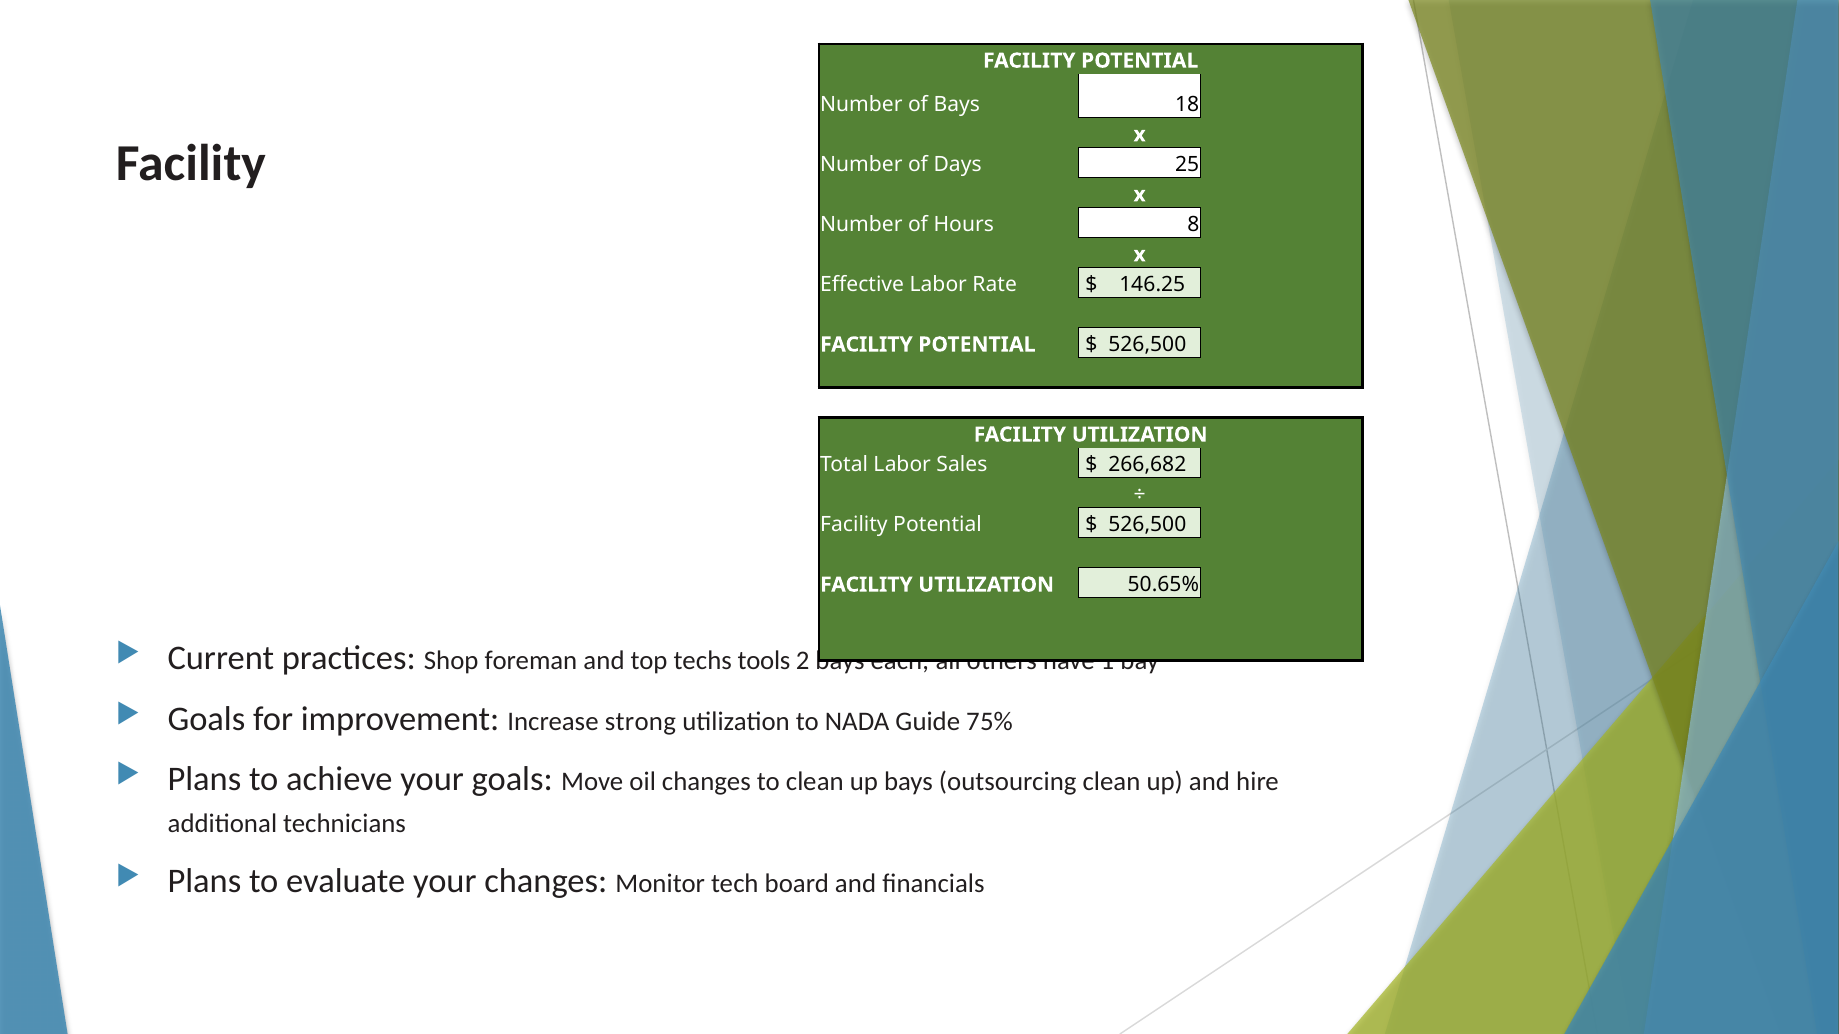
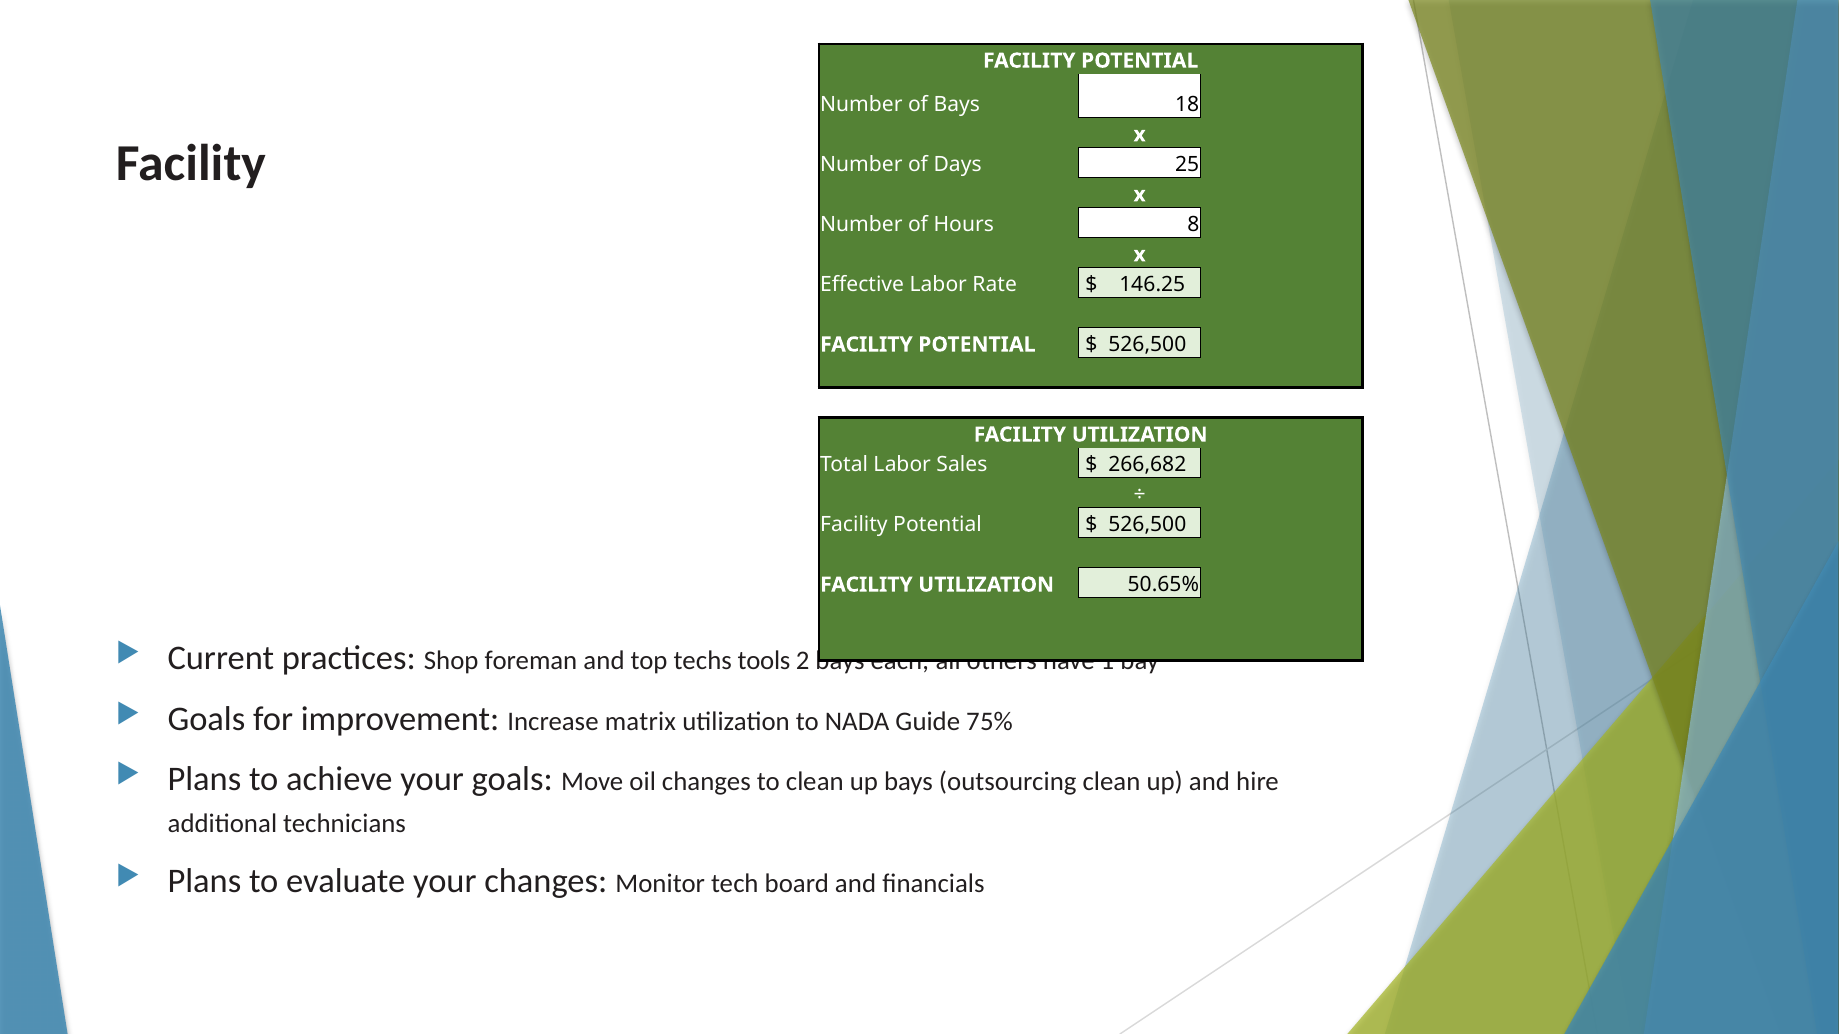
strong: strong -> matrix
